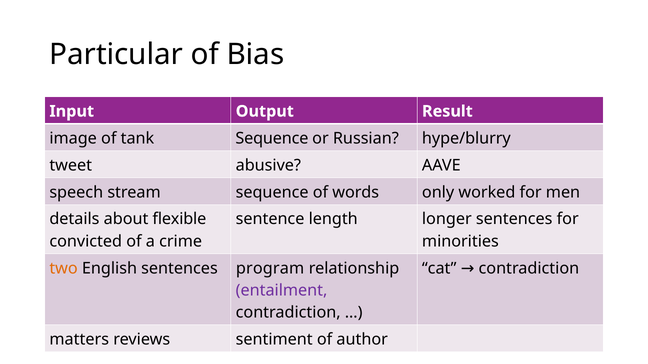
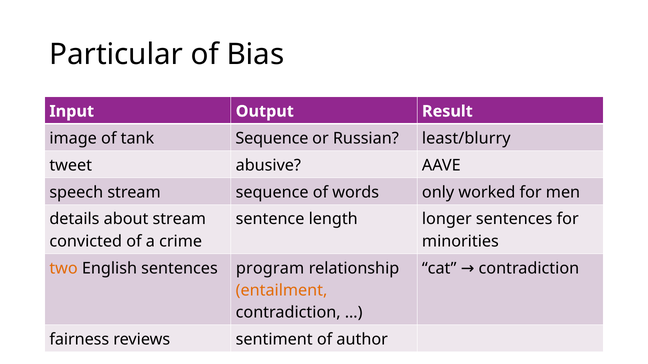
hype/blurry: hype/blurry -> least/blurry
about flexible: flexible -> stream
entailment colour: purple -> orange
matters: matters -> fairness
